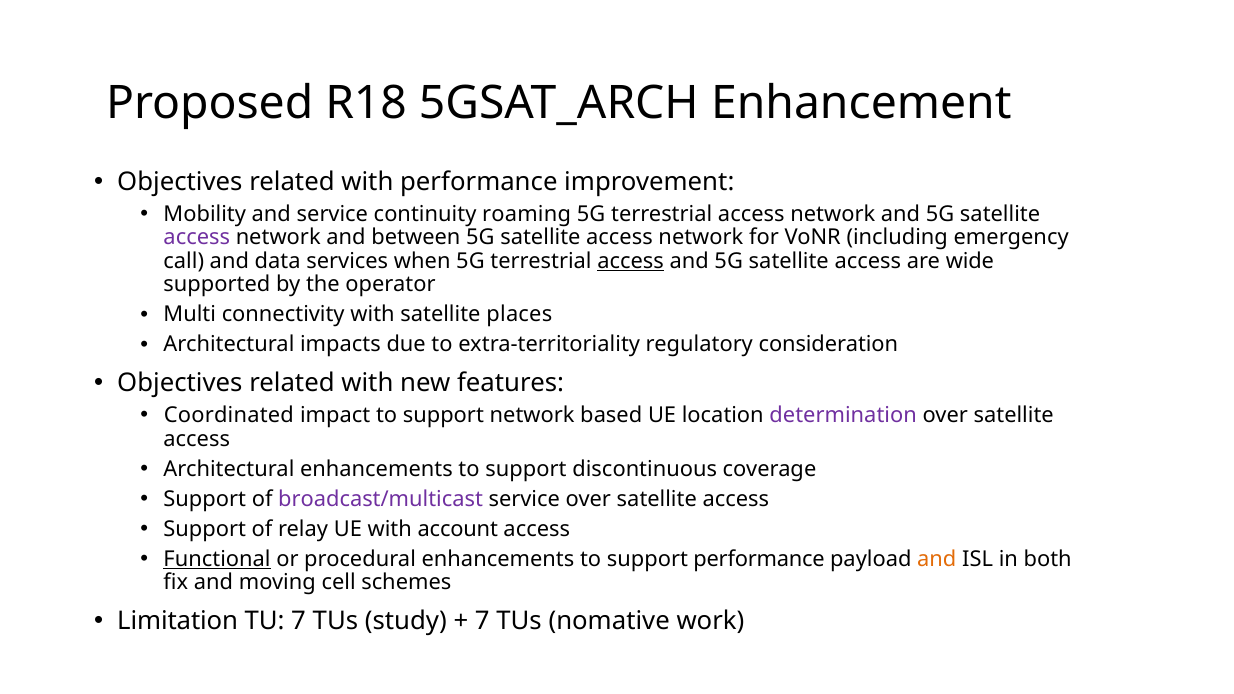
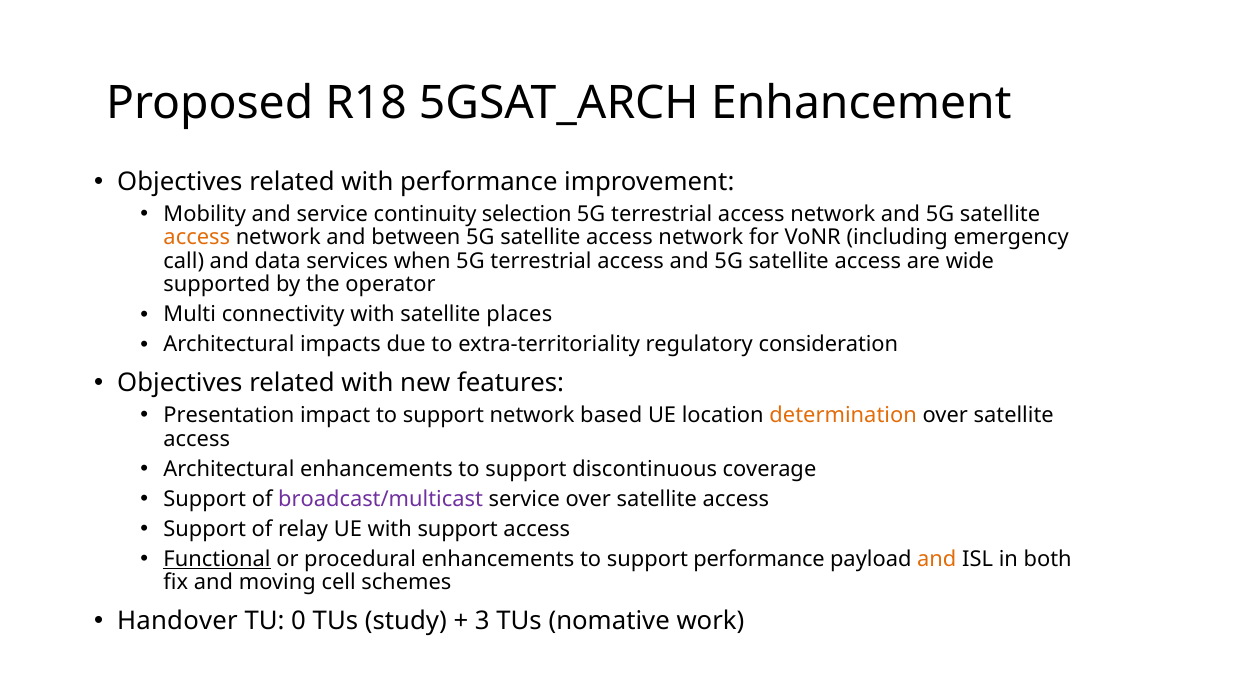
roaming: roaming -> selection
access at (197, 238) colour: purple -> orange
access at (631, 261) underline: present -> none
Coordinated: Coordinated -> Presentation
determination colour: purple -> orange
with account: account -> support
Limitation: Limitation -> Handover
TU 7: 7 -> 0
7 at (482, 621): 7 -> 3
